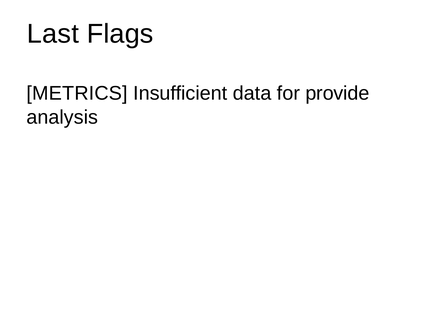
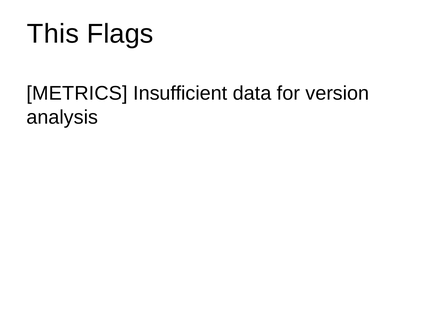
Last: Last -> This
provide: provide -> version
